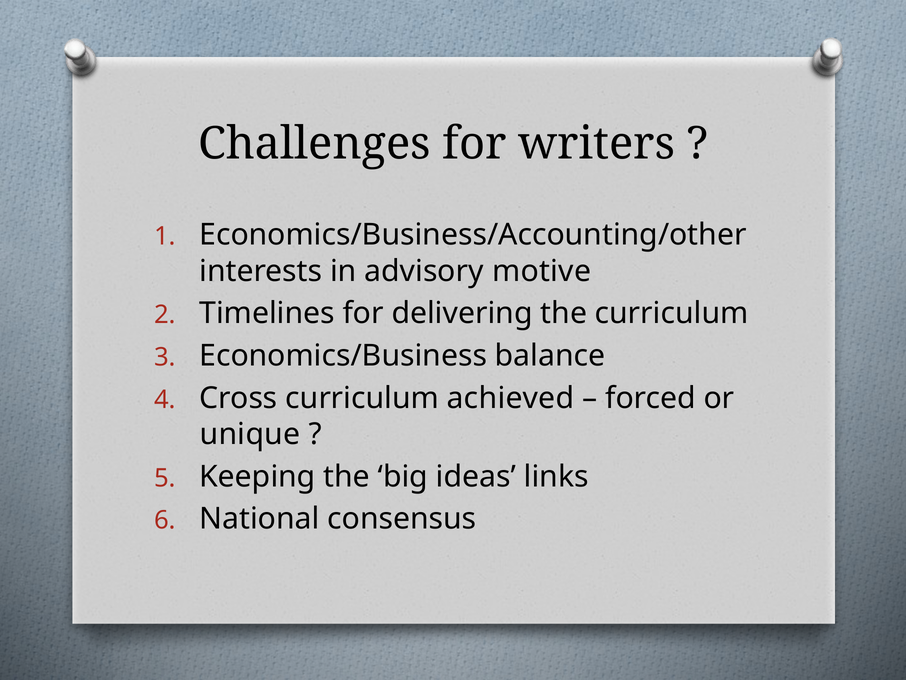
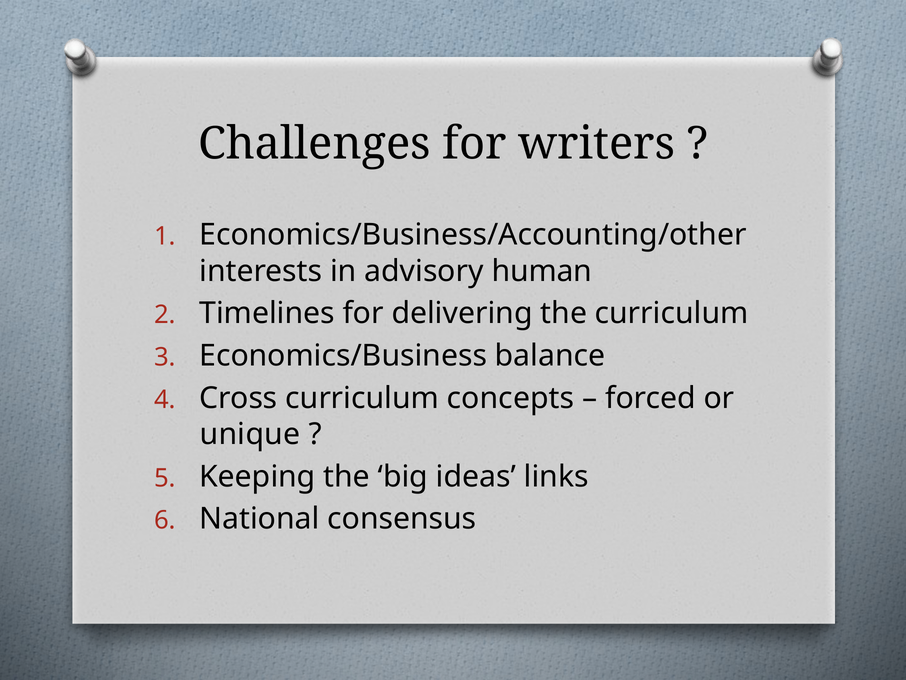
motive: motive -> human
achieved: achieved -> concepts
